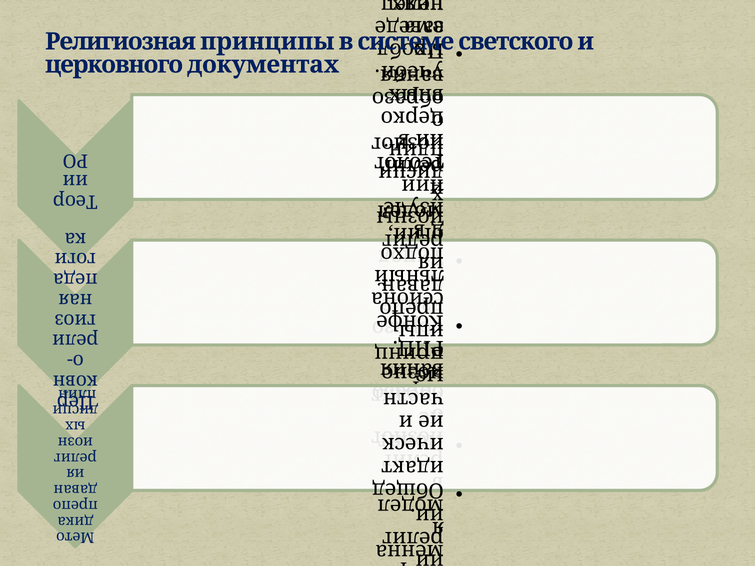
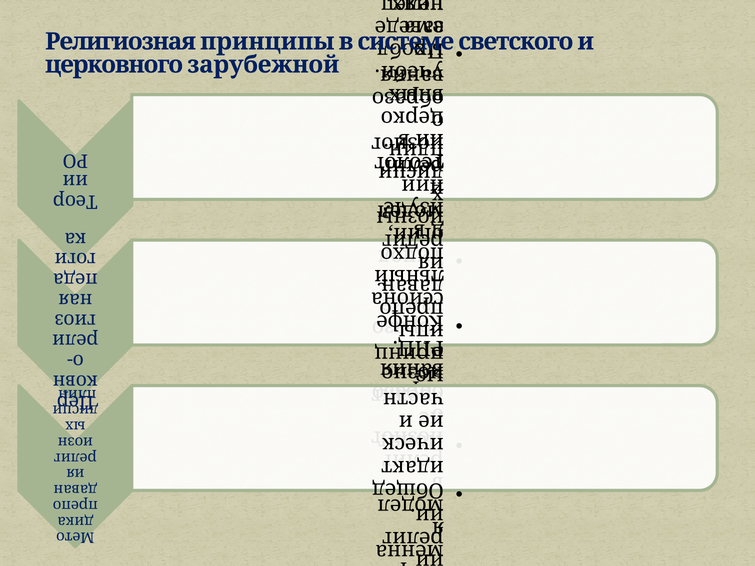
документах: документах -> зарубежной
